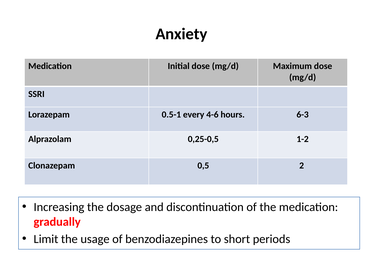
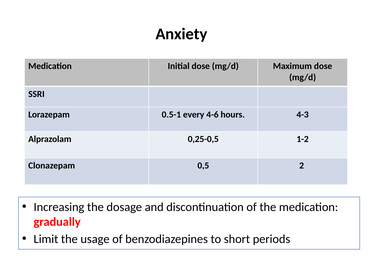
6-3: 6-3 -> 4-3
